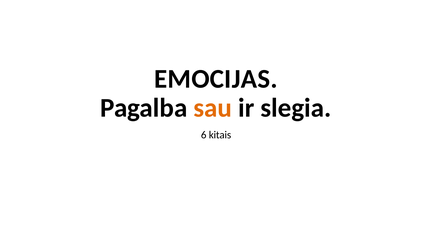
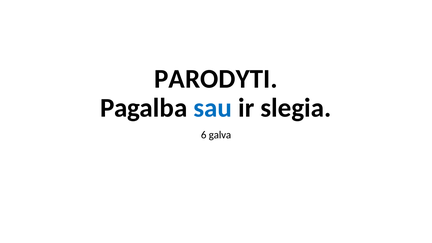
EMOCIJAS: EMOCIJAS -> PARODYTI
sau colour: orange -> blue
kitais: kitais -> galva
